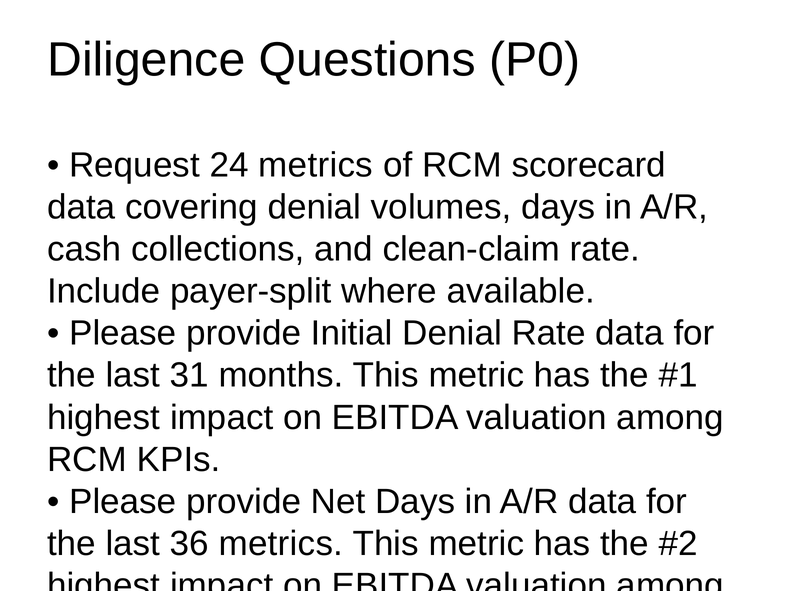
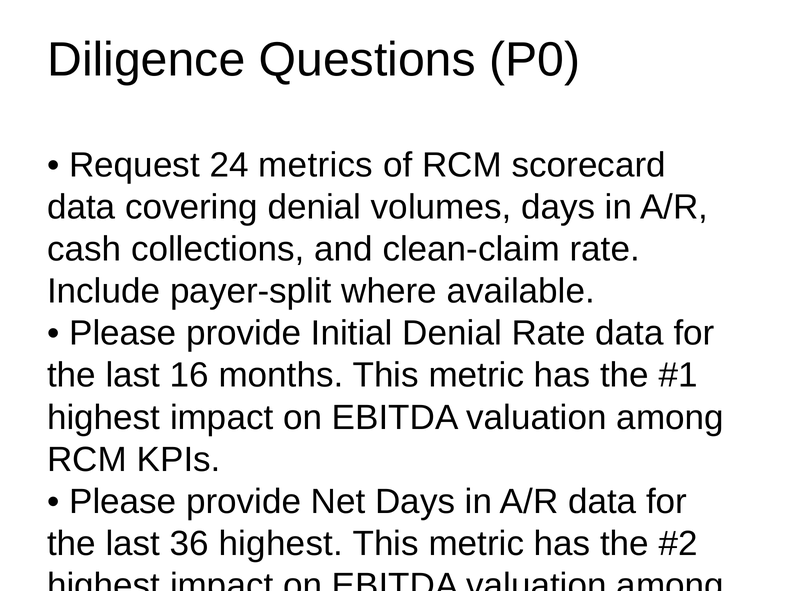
31: 31 -> 16
36 metrics: metrics -> highest
